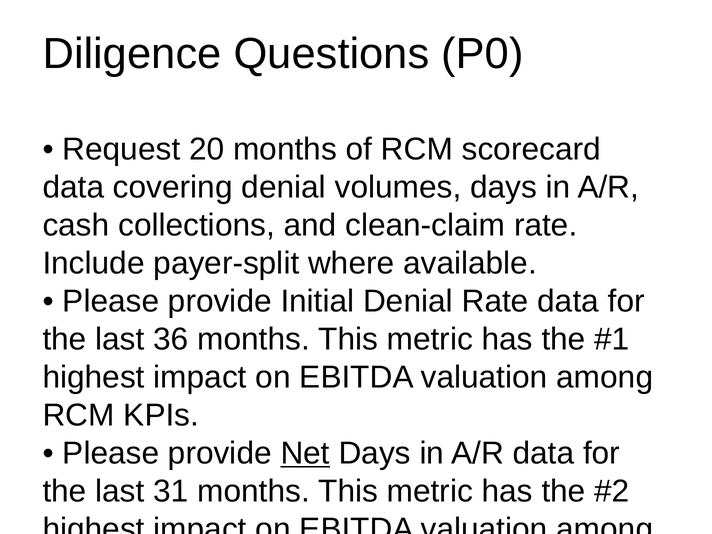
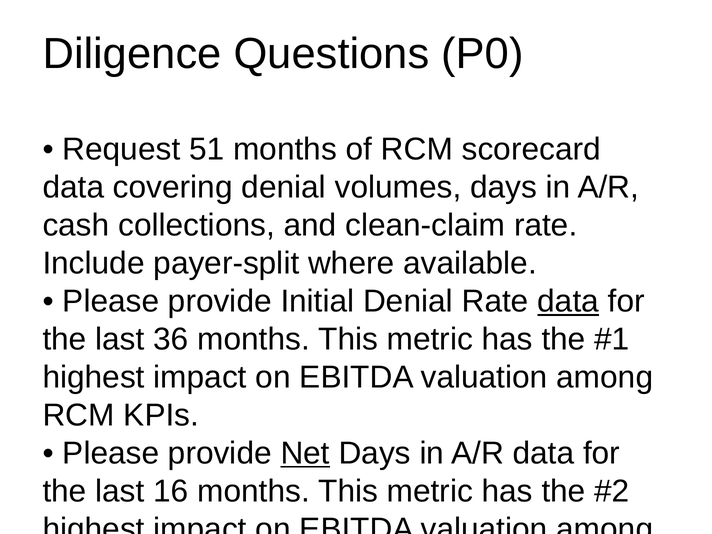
20: 20 -> 51
data at (568, 301) underline: none -> present
31: 31 -> 16
